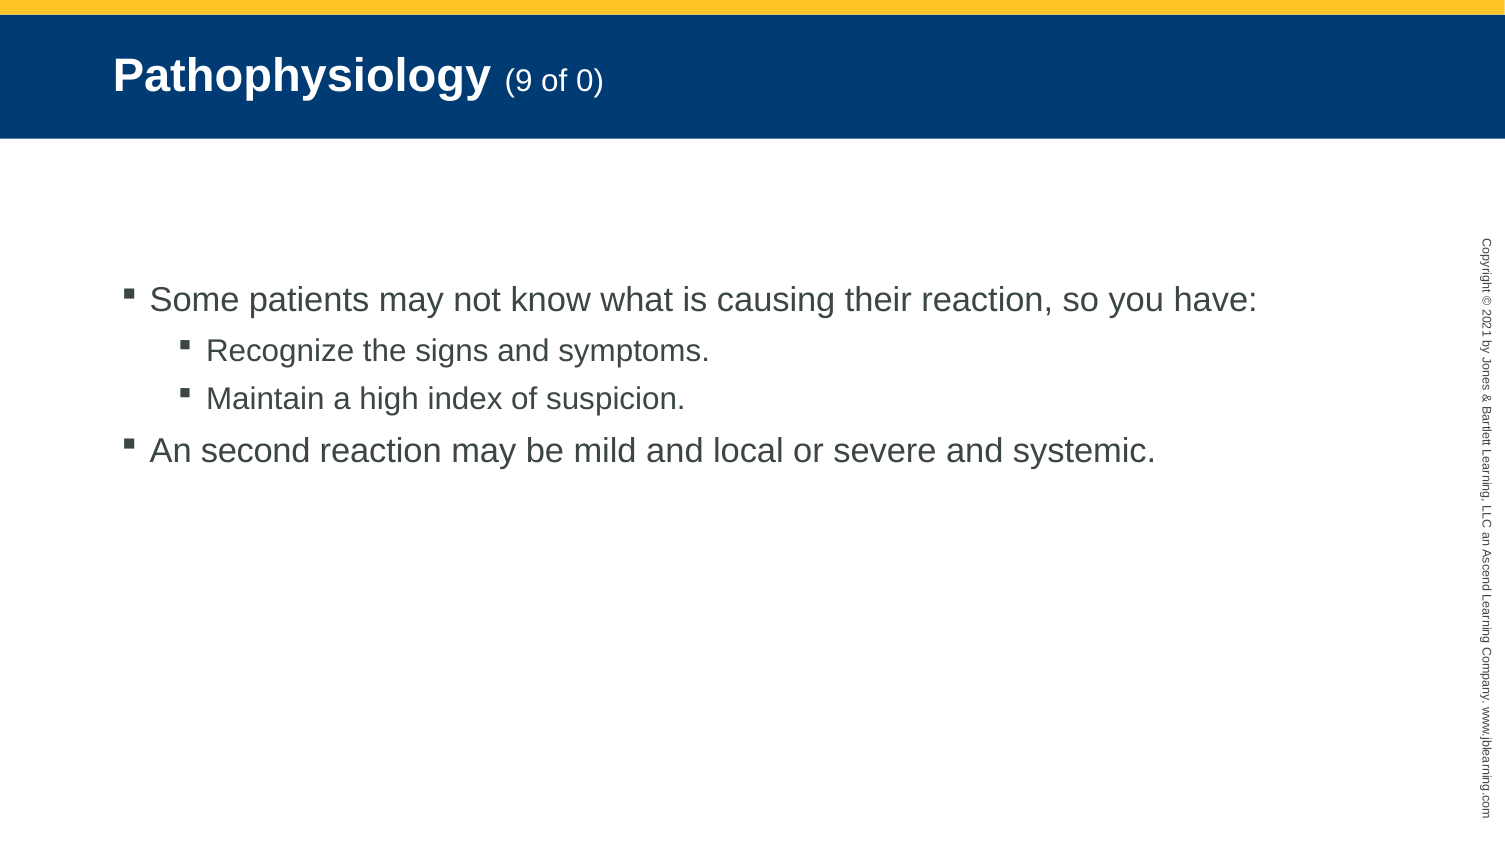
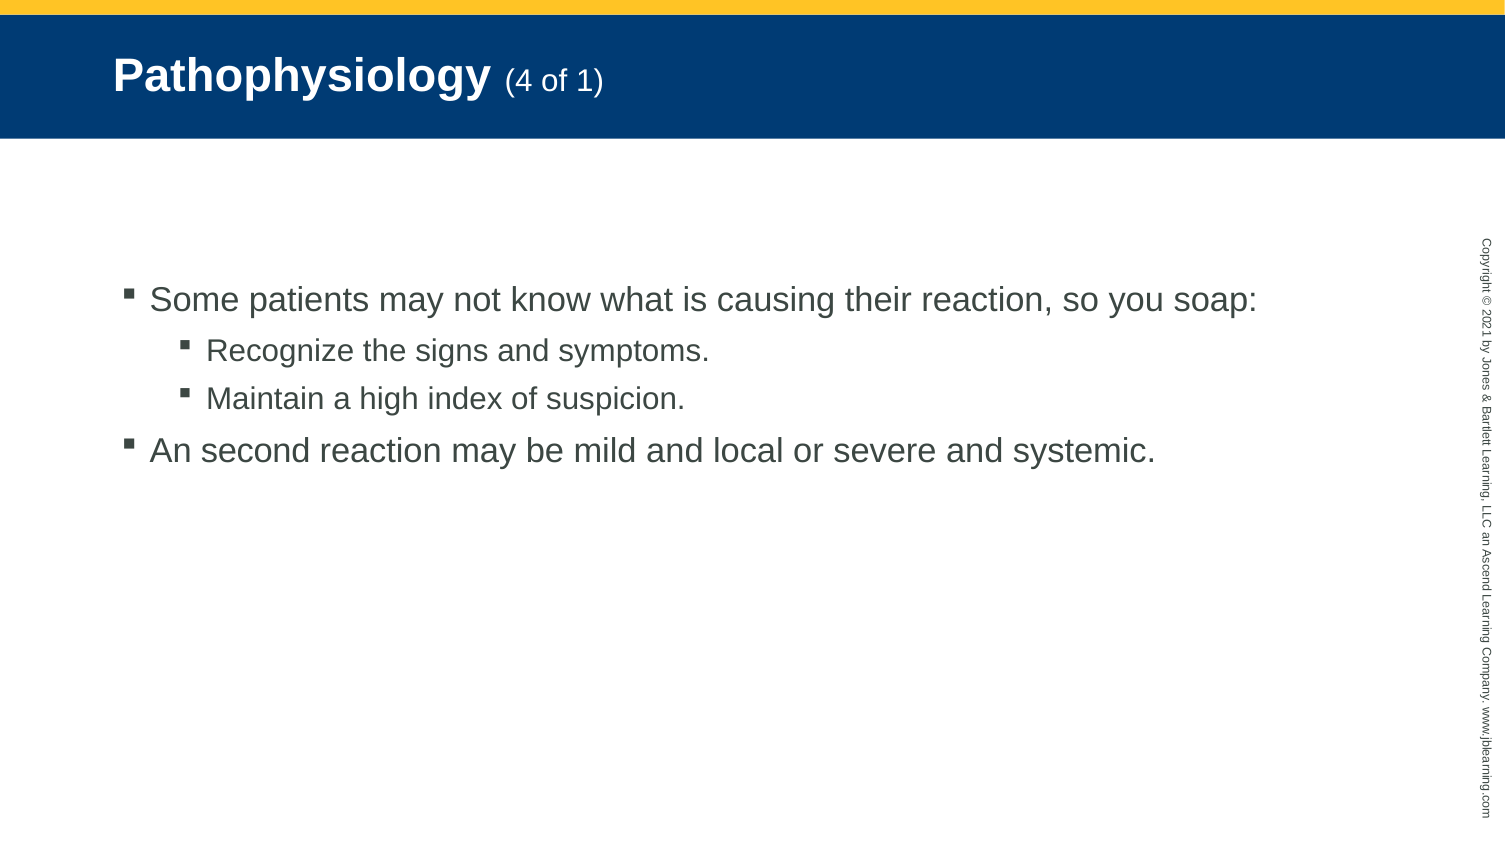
9: 9 -> 4
of 0: 0 -> 1
have: have -> soap
